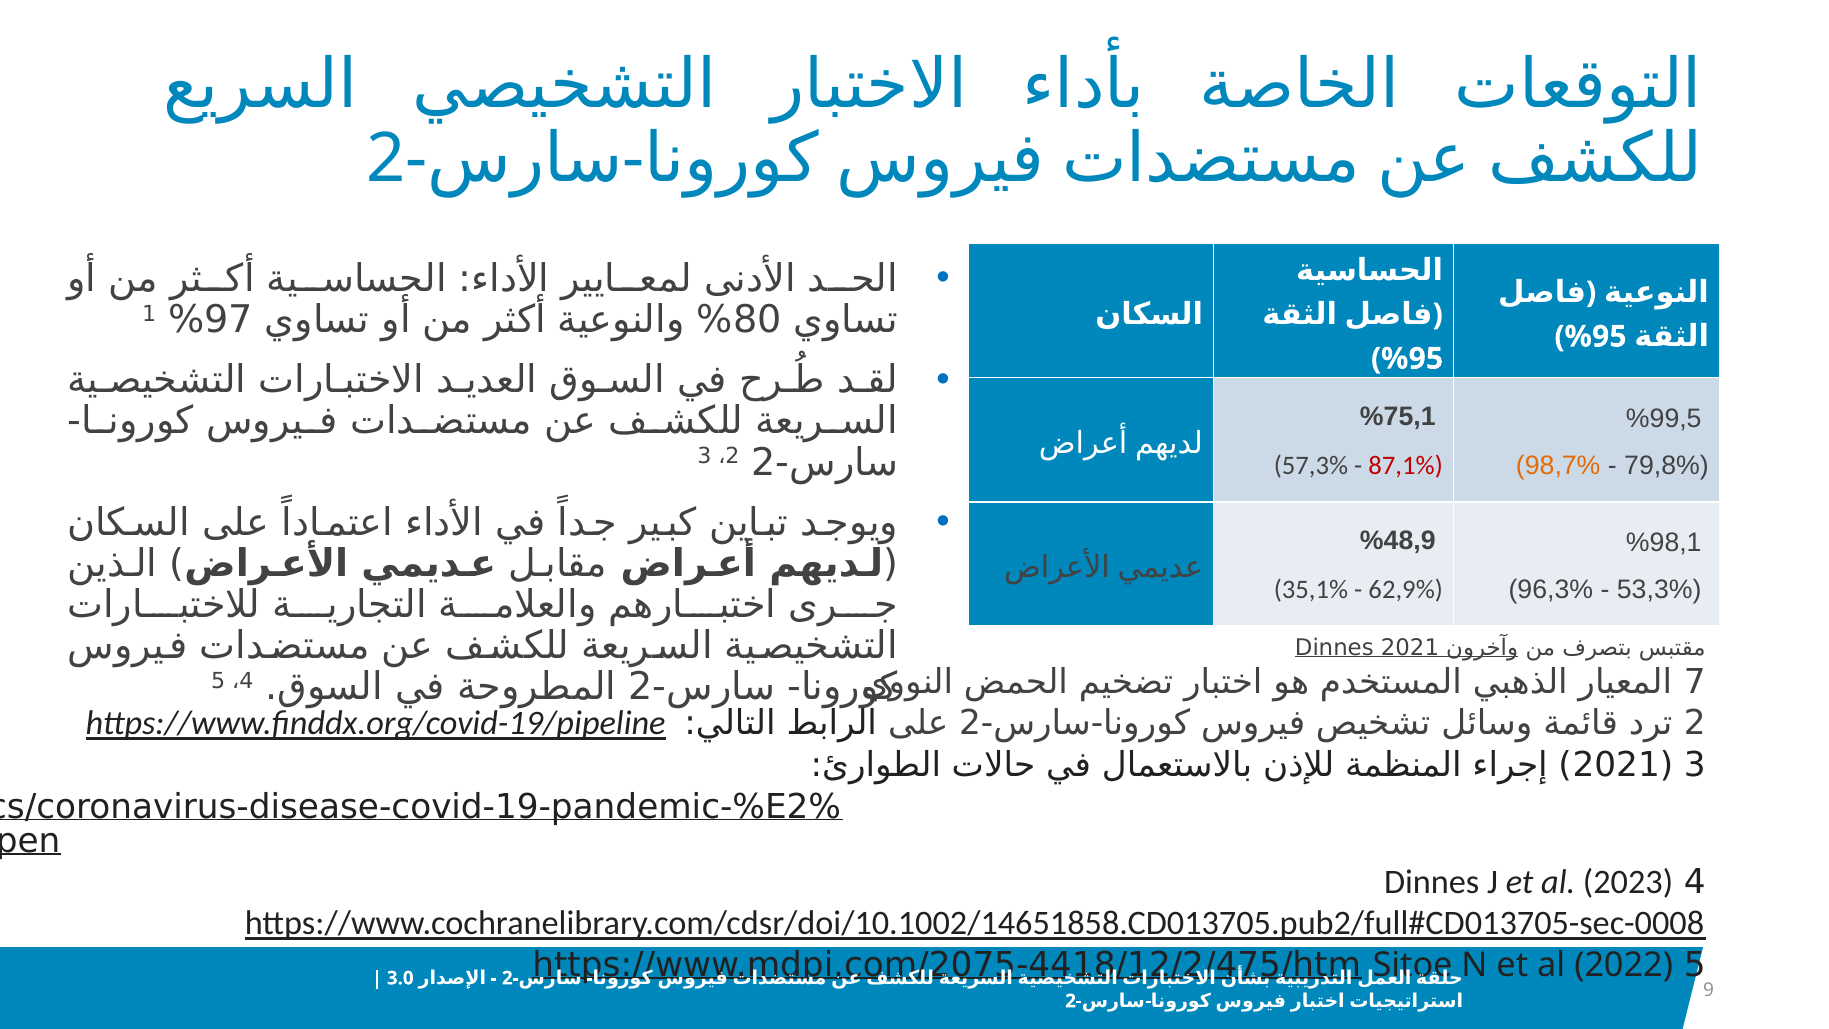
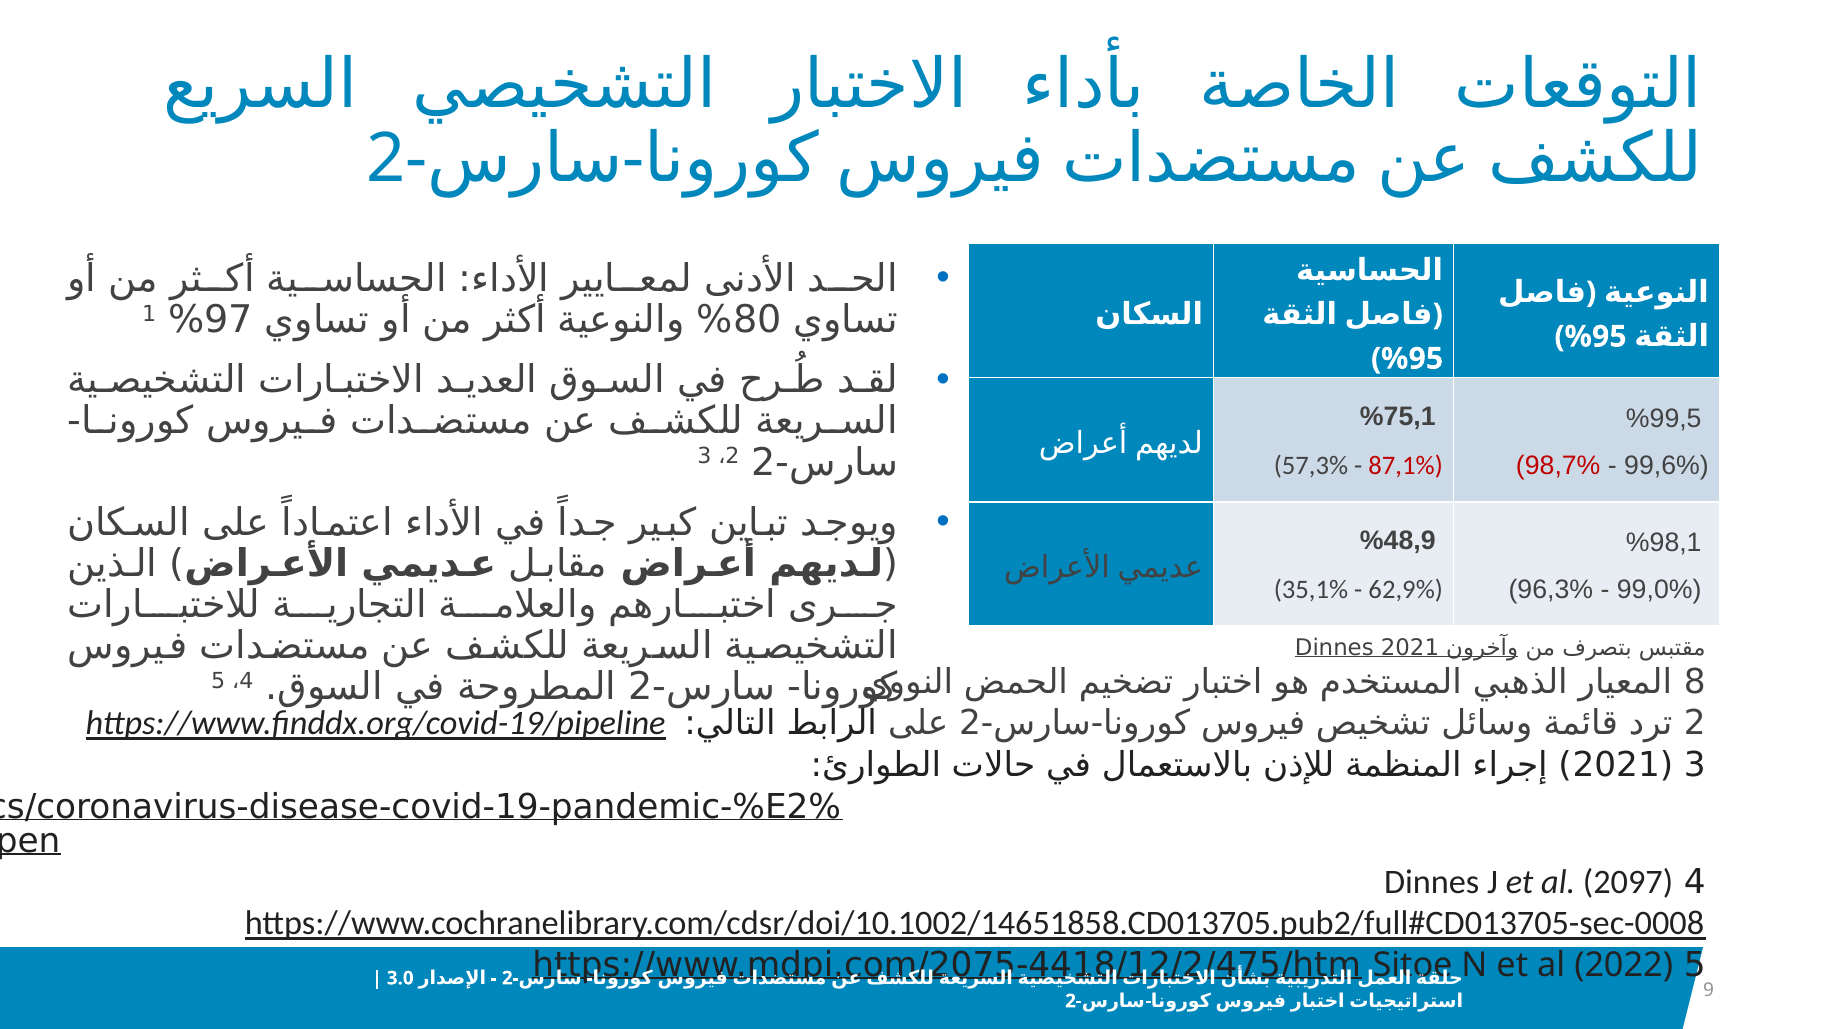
98,7% colour: orange -> red
79,8%: 79,8% -> 99,6%
53,3%: 53,3% -> 99,0%
7: 7 -> 8
2023: 2023 -> 2097
